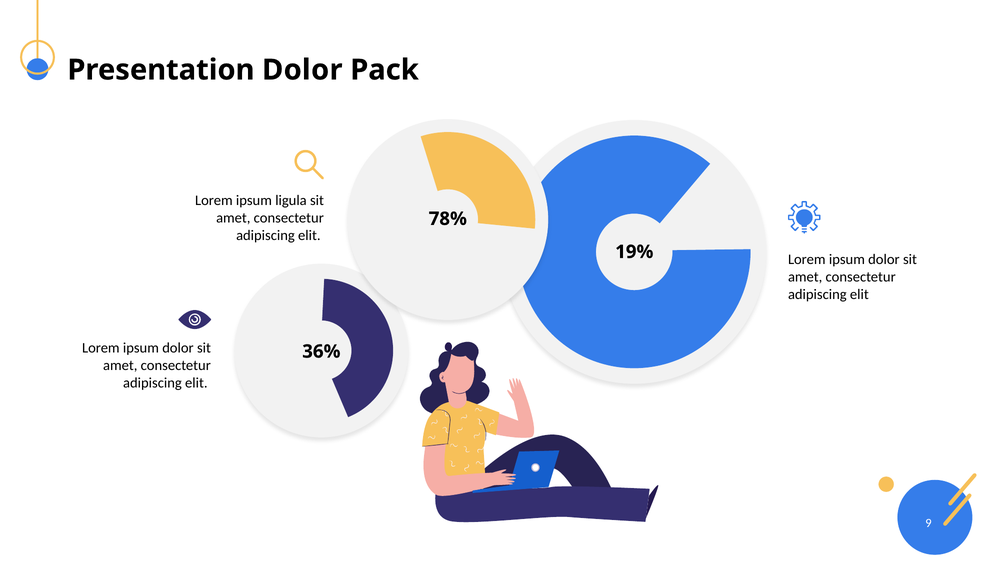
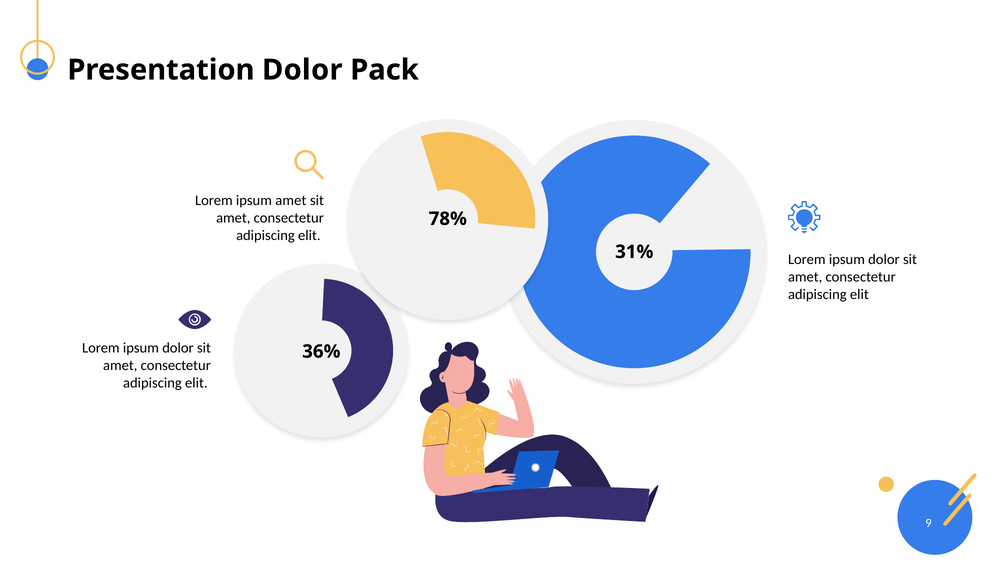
ipsum ligula: ligula -> amet
19%: 19% -> 31%
